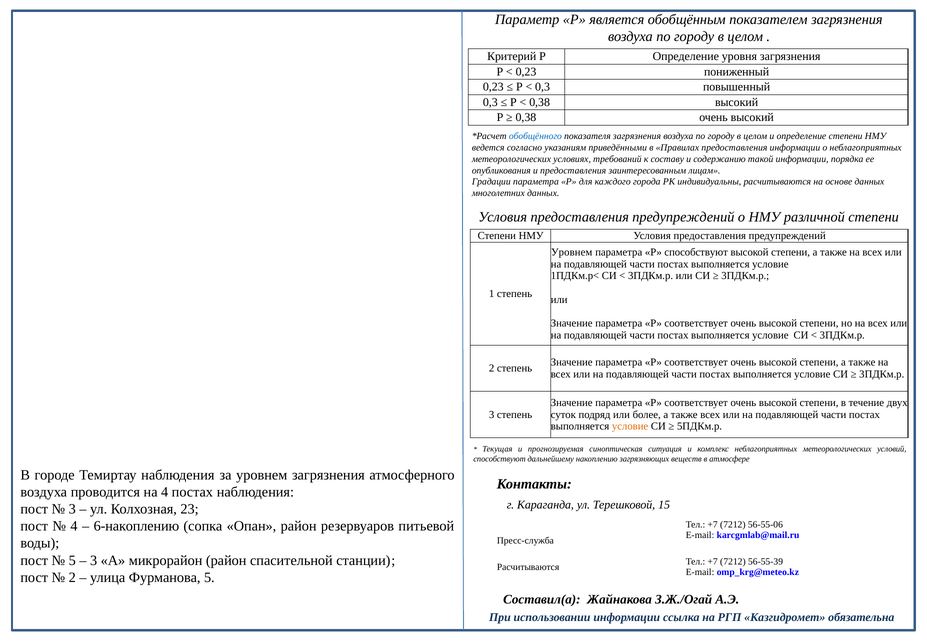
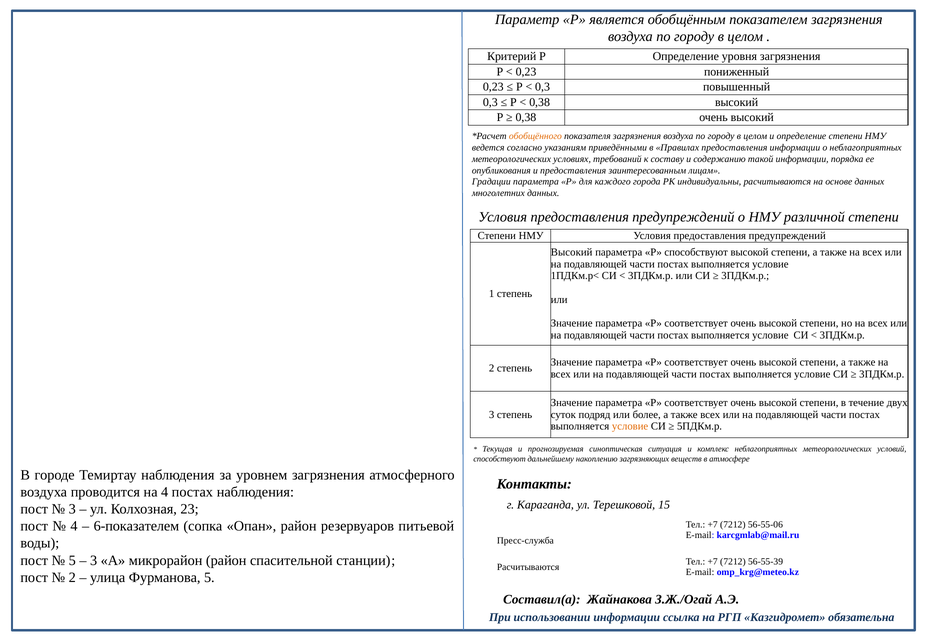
обобщённого colour: blue -> orange
Уровнем at (572, 253): Уровнем -> Высокий
6-накоплению: 6-накоплению -> 6-показателем
